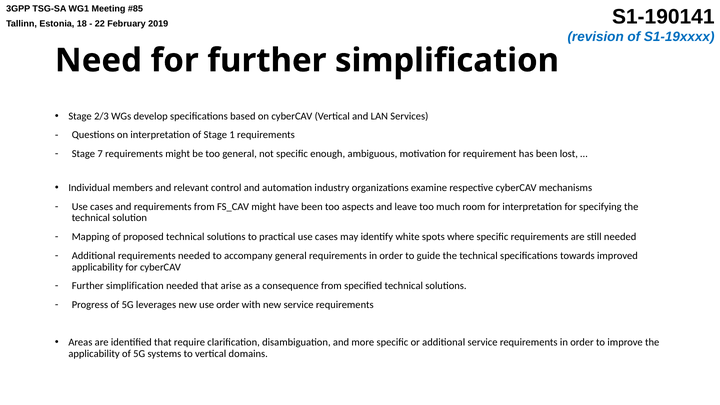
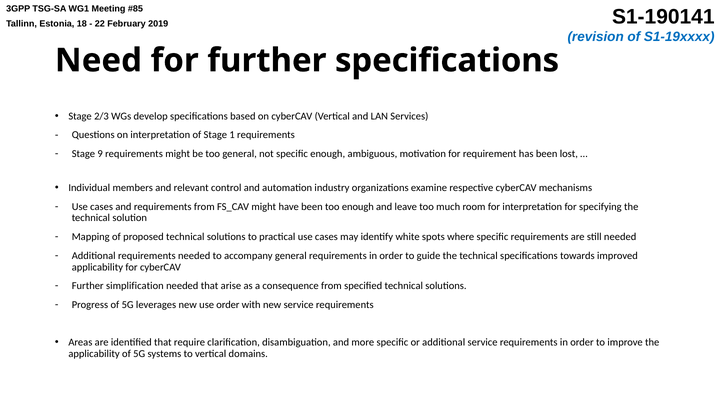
for further simplification: simplification -> specifications
7: 7 -> 9
too aspects: aspects -> enough
